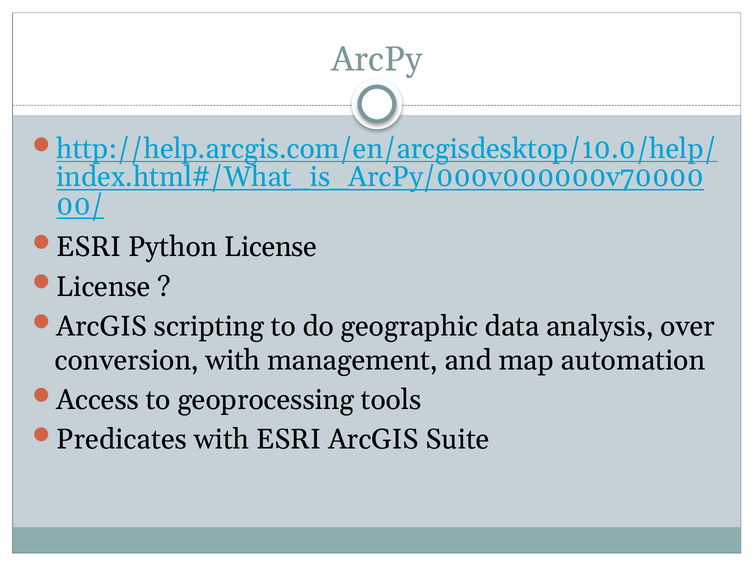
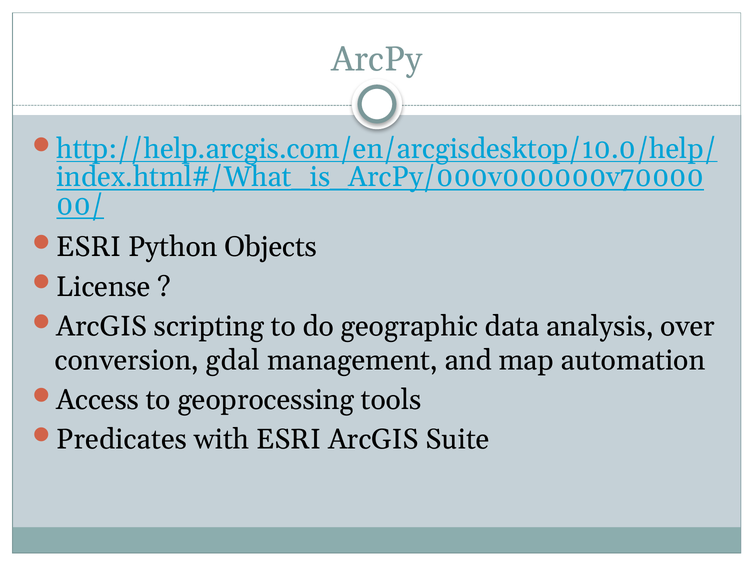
Python License: License -> Objects
conversion with: with -> gdal
